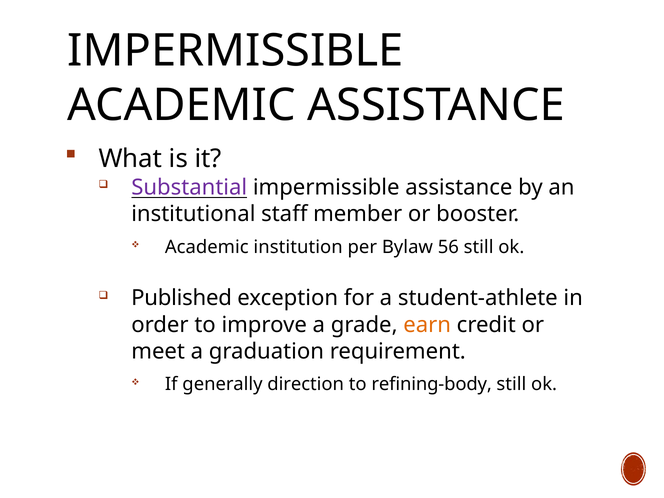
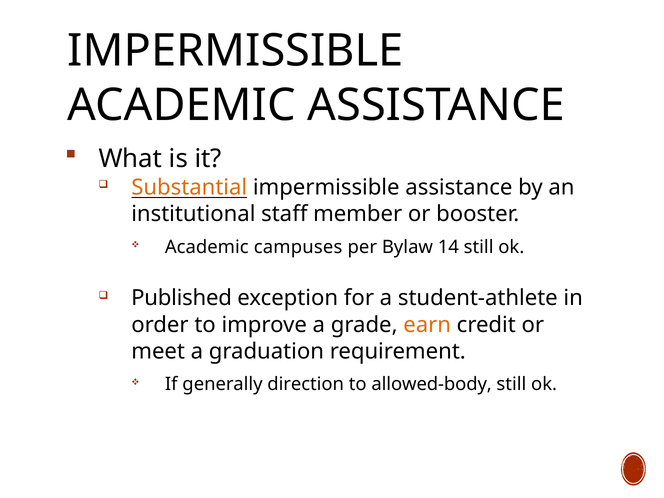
Substantial colour: purple -> orange
institution: institution -> campuses
56: 56 -> 14
refining-body: refining-body -> allowed-body
